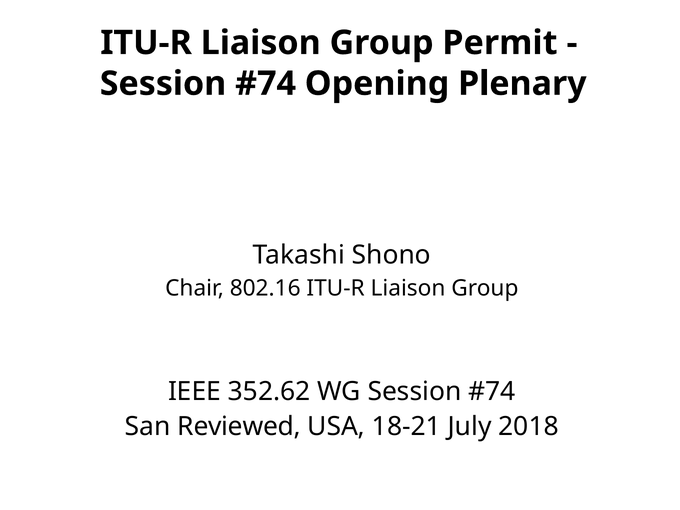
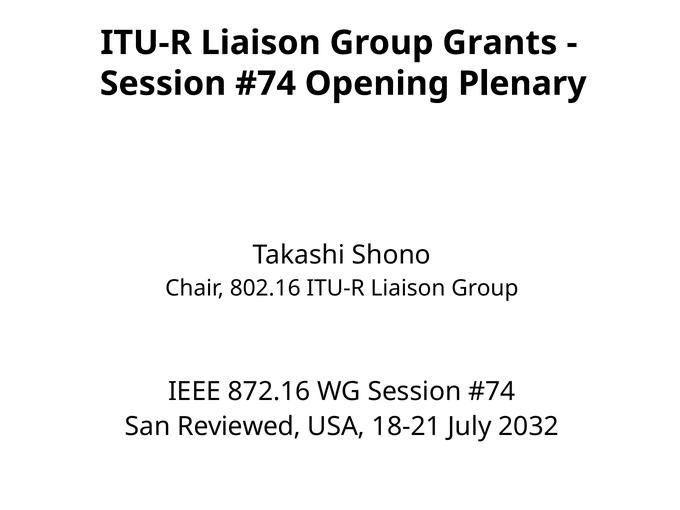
Permit: Permit -> Grants
352.62: 352.62 -> 872.16
2018: 2018 -> 2032
